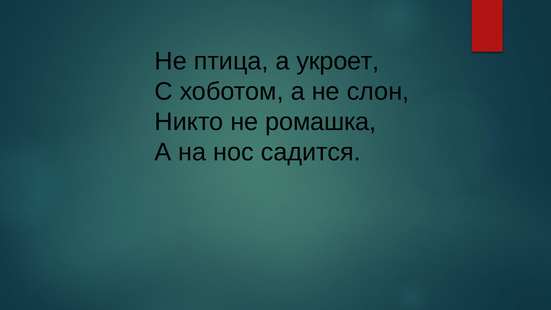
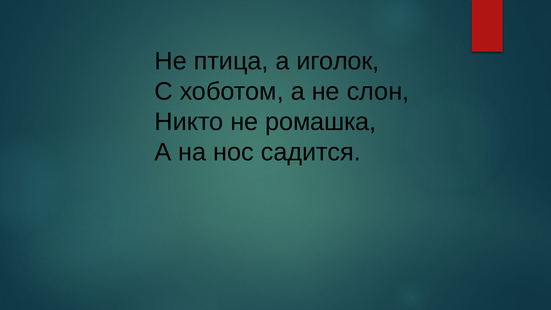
укроет: укроет -> иголок
